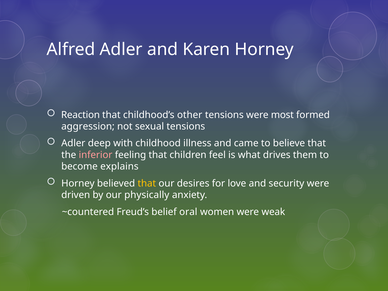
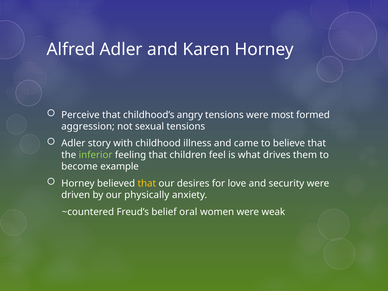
Reaction: Reaction -> Perceive
other: other -> angry
deep: deep -> story
inferior colour: pink -> light green
explains: explains -> example
